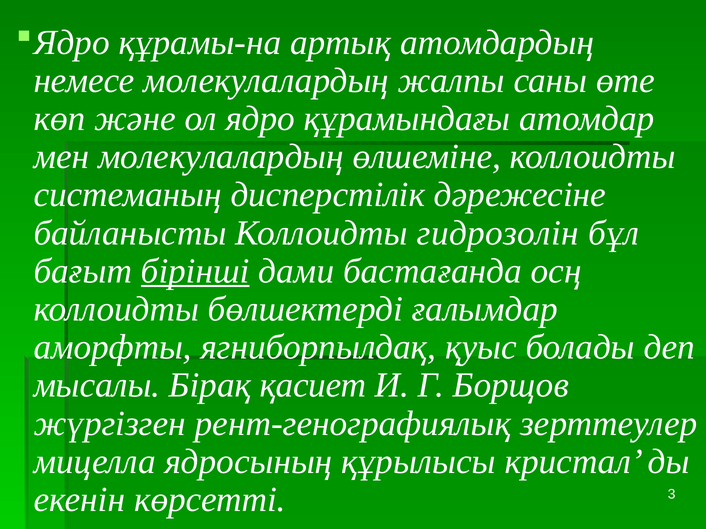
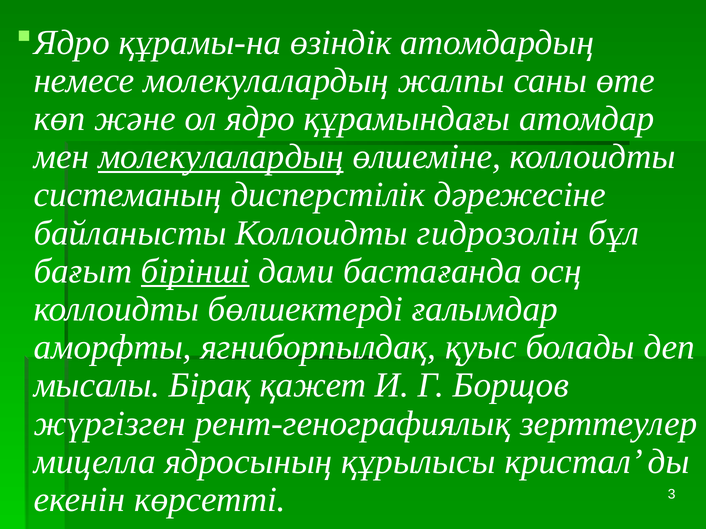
артық: артық -> өзіндік
молекулалардың at (221, 157) underline: none -> present
қасиет: қасиет -> қажет
